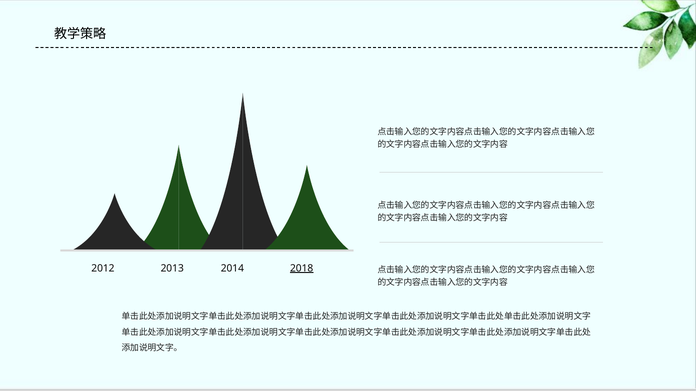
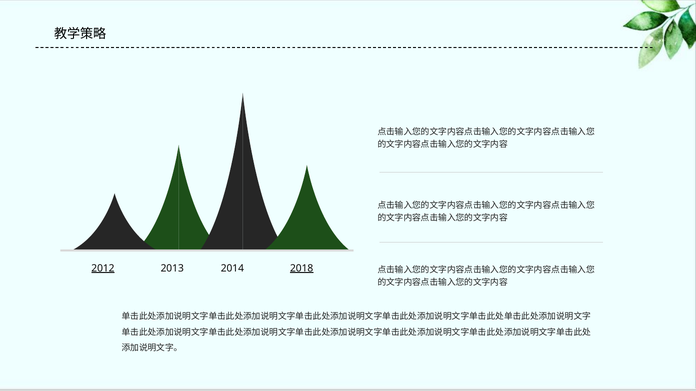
2012 underline: none -> present
